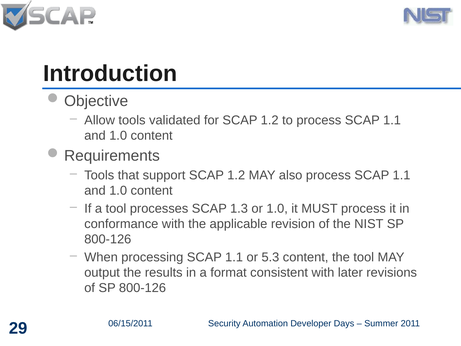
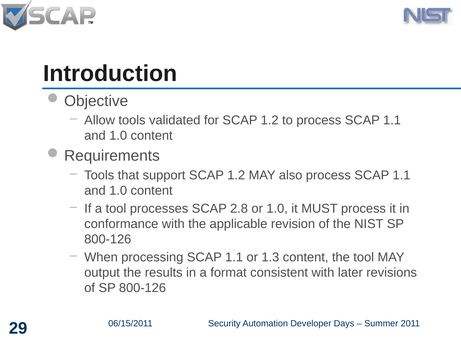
1.3: 1.3 -> 2.8
5.3: 5.3 -> 1.3
